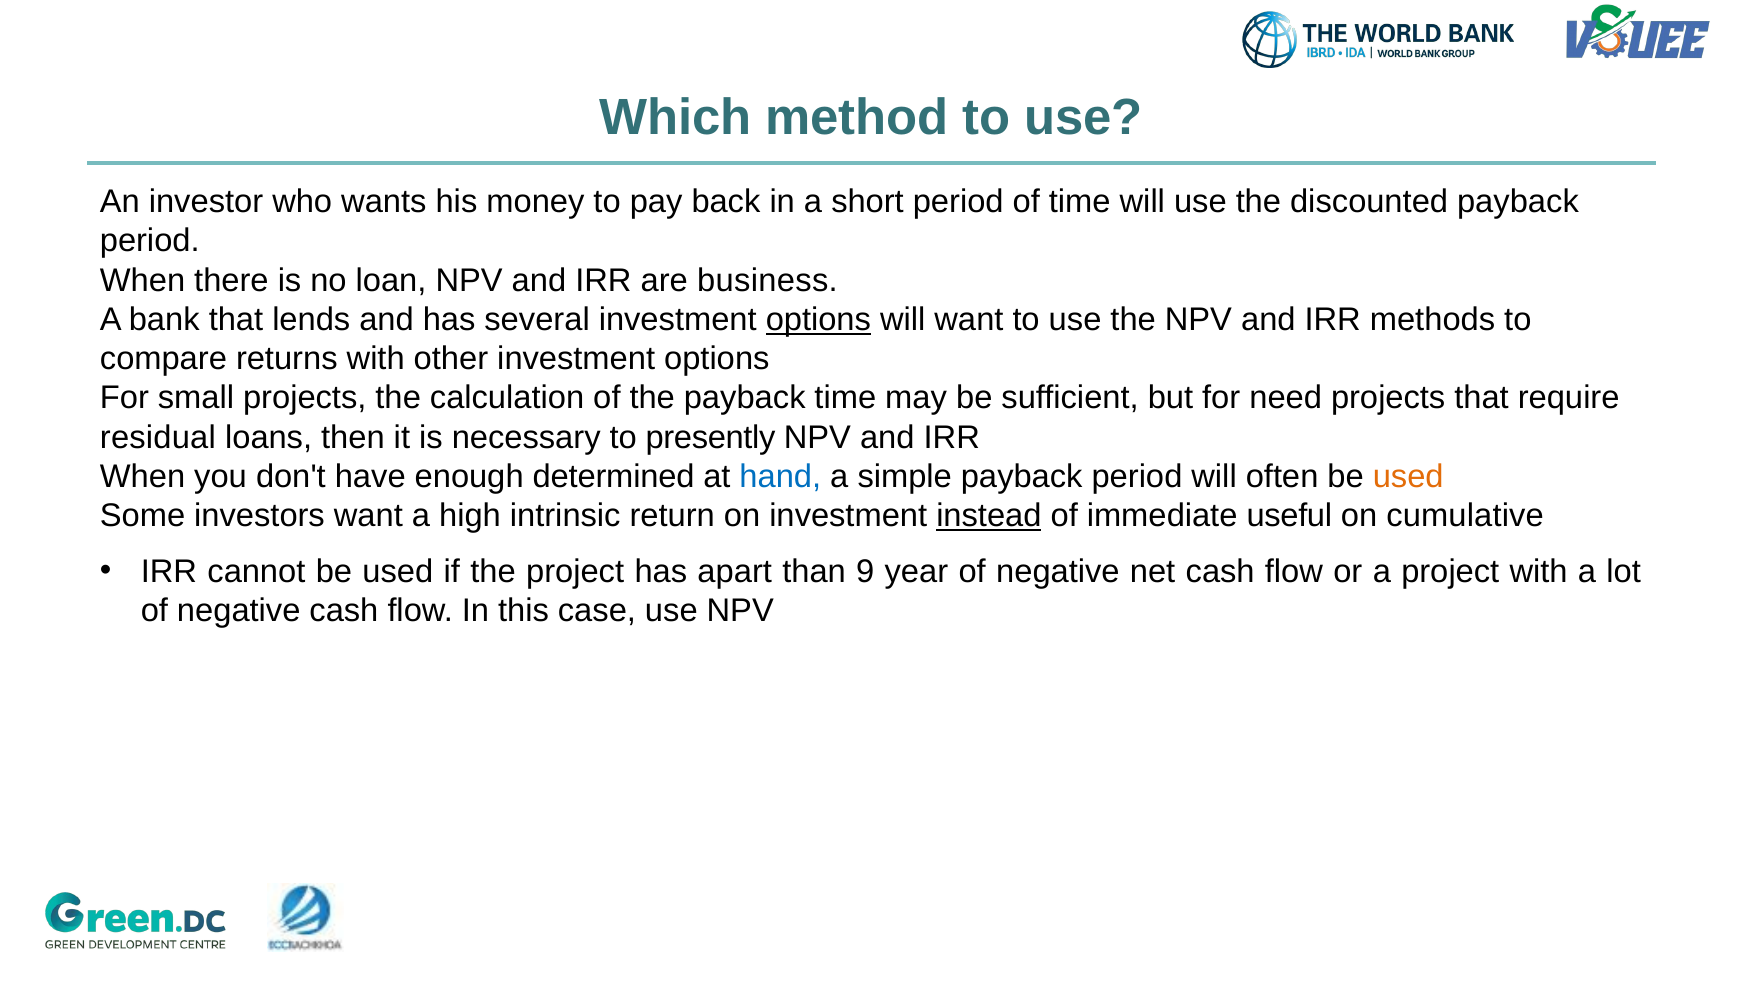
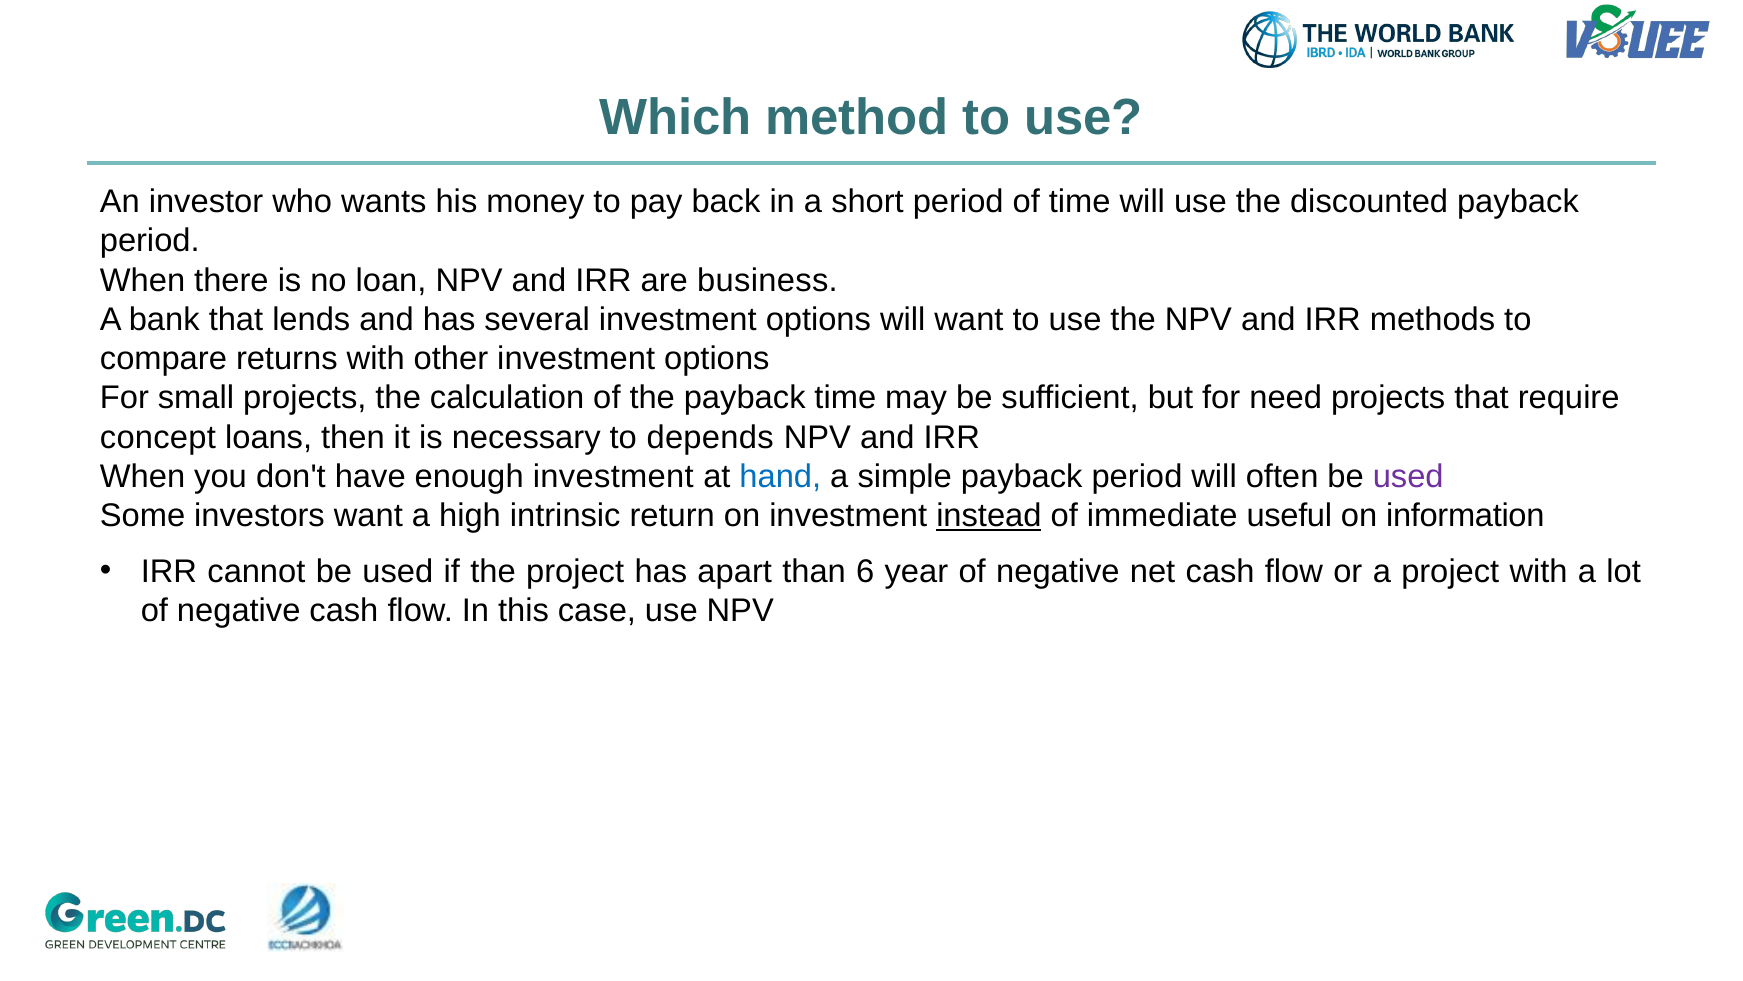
options at (818, 319) underline: present -> none
residual: residual -> concept
presently: presently -> depends
enough determined: determined -> investment
used at (1408, 476) colour: orange -> purple
cumulative: cumulative -> information
9: 9 -> 6
